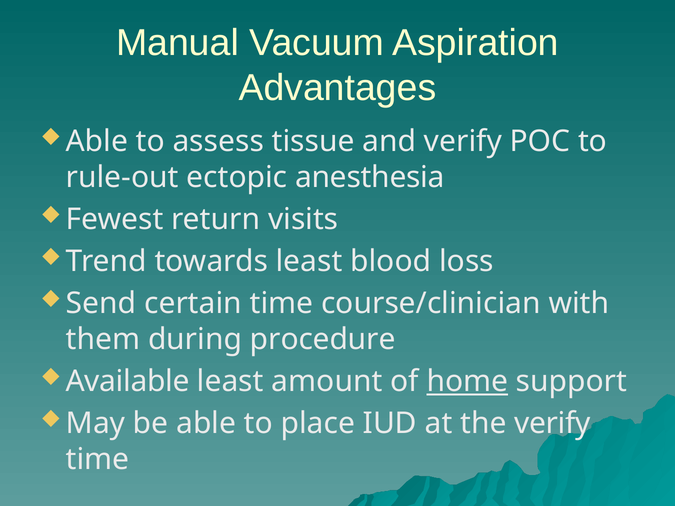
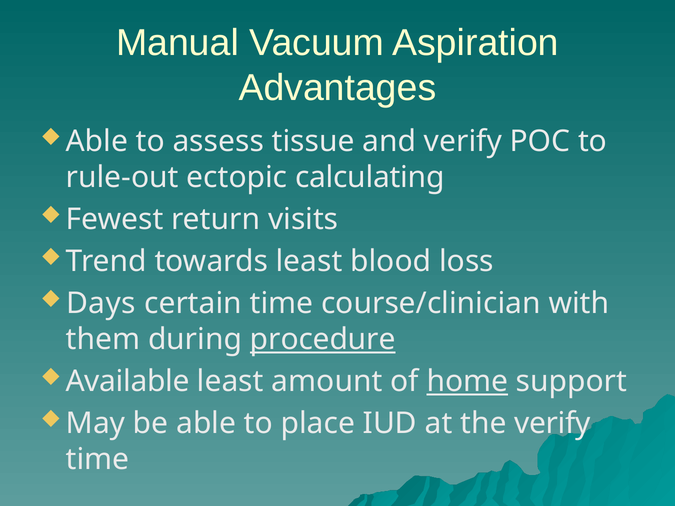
anesthesia: anesthesia -> calculating
Send: Send -> Days
procedure underline: none -> present
